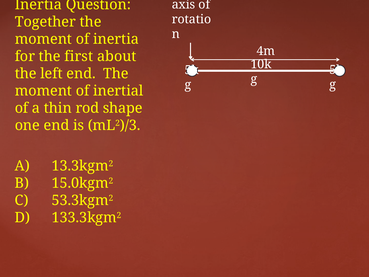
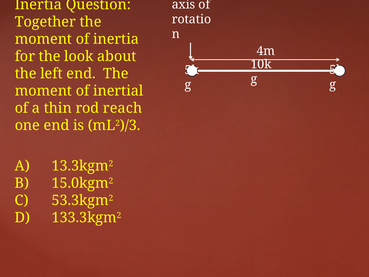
first: first -> look
shape: shape -> reach
